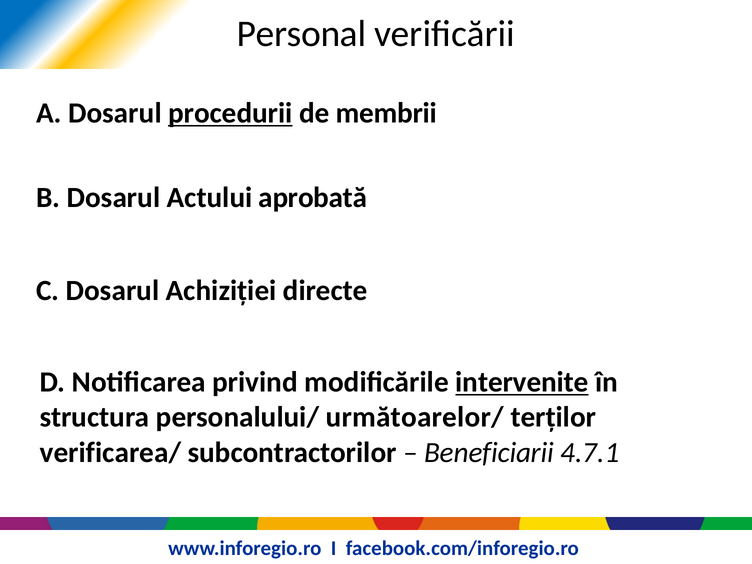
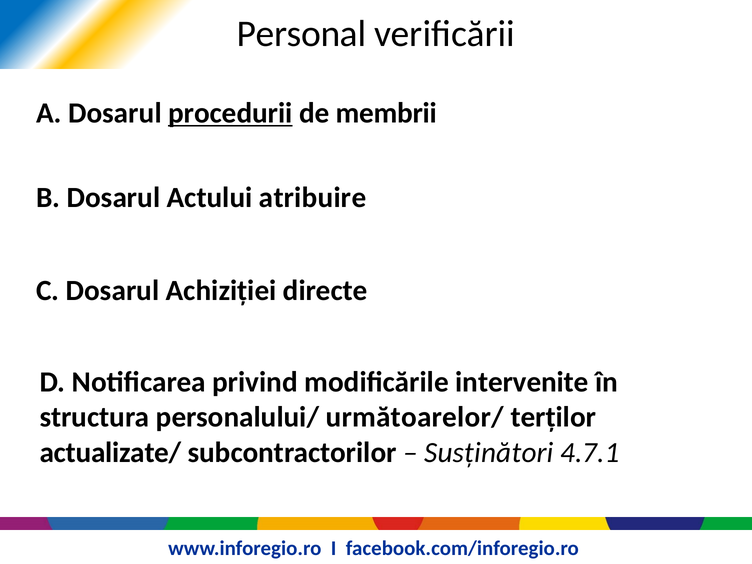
aprobată: aprobată -> atribuire
intervenite underline: present -> none
verificarea/: verificarea/ -> actualizate/
Beneficiarii: Beneficiarii -> Susținători
